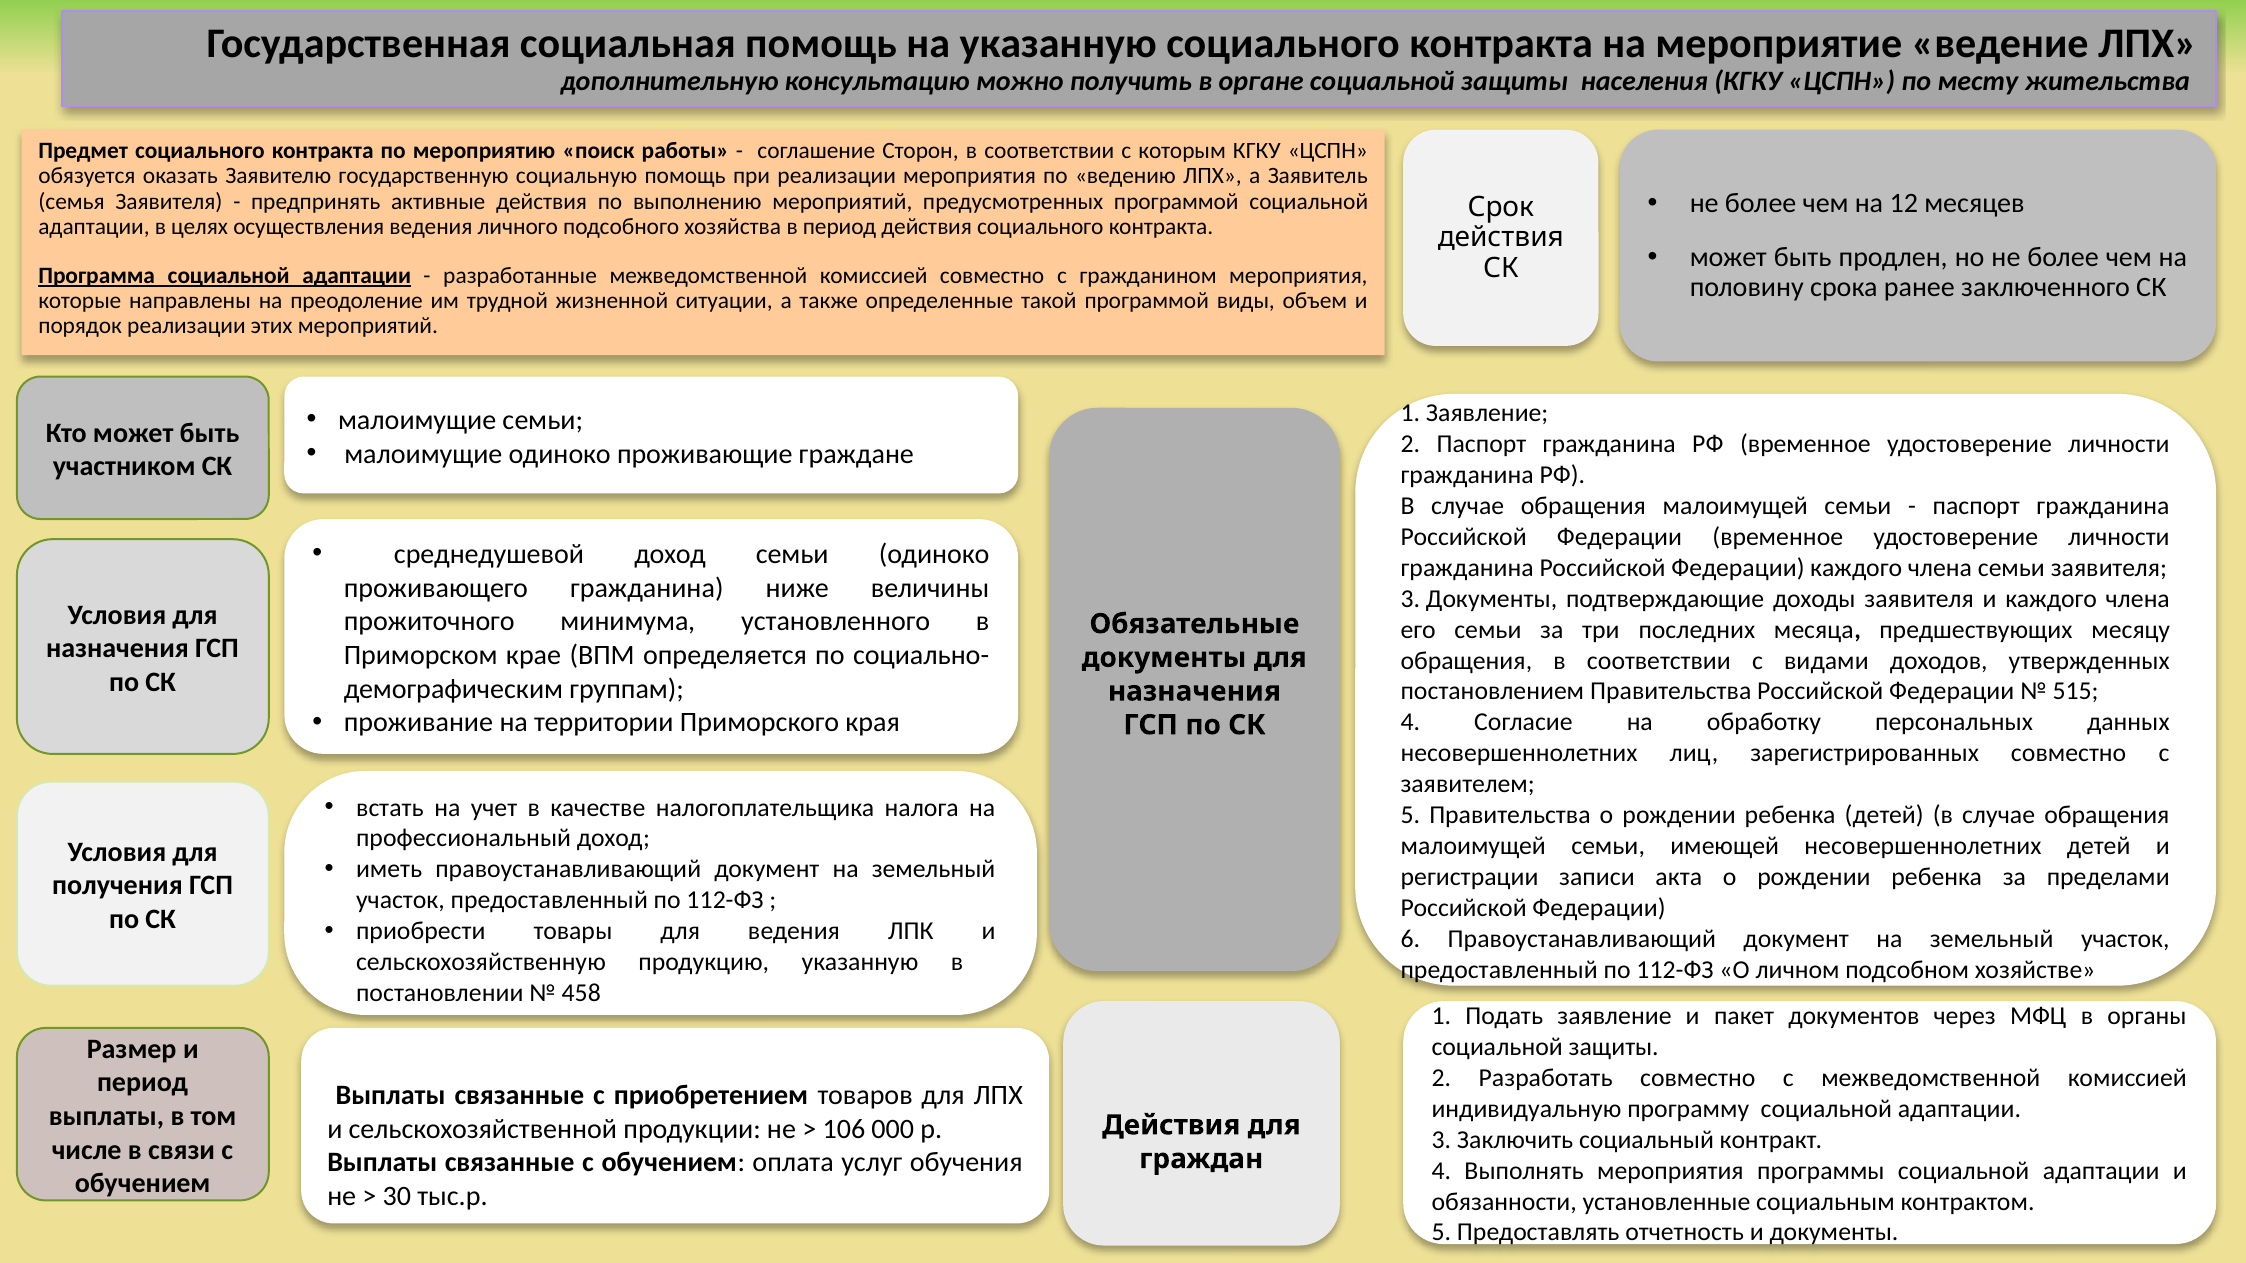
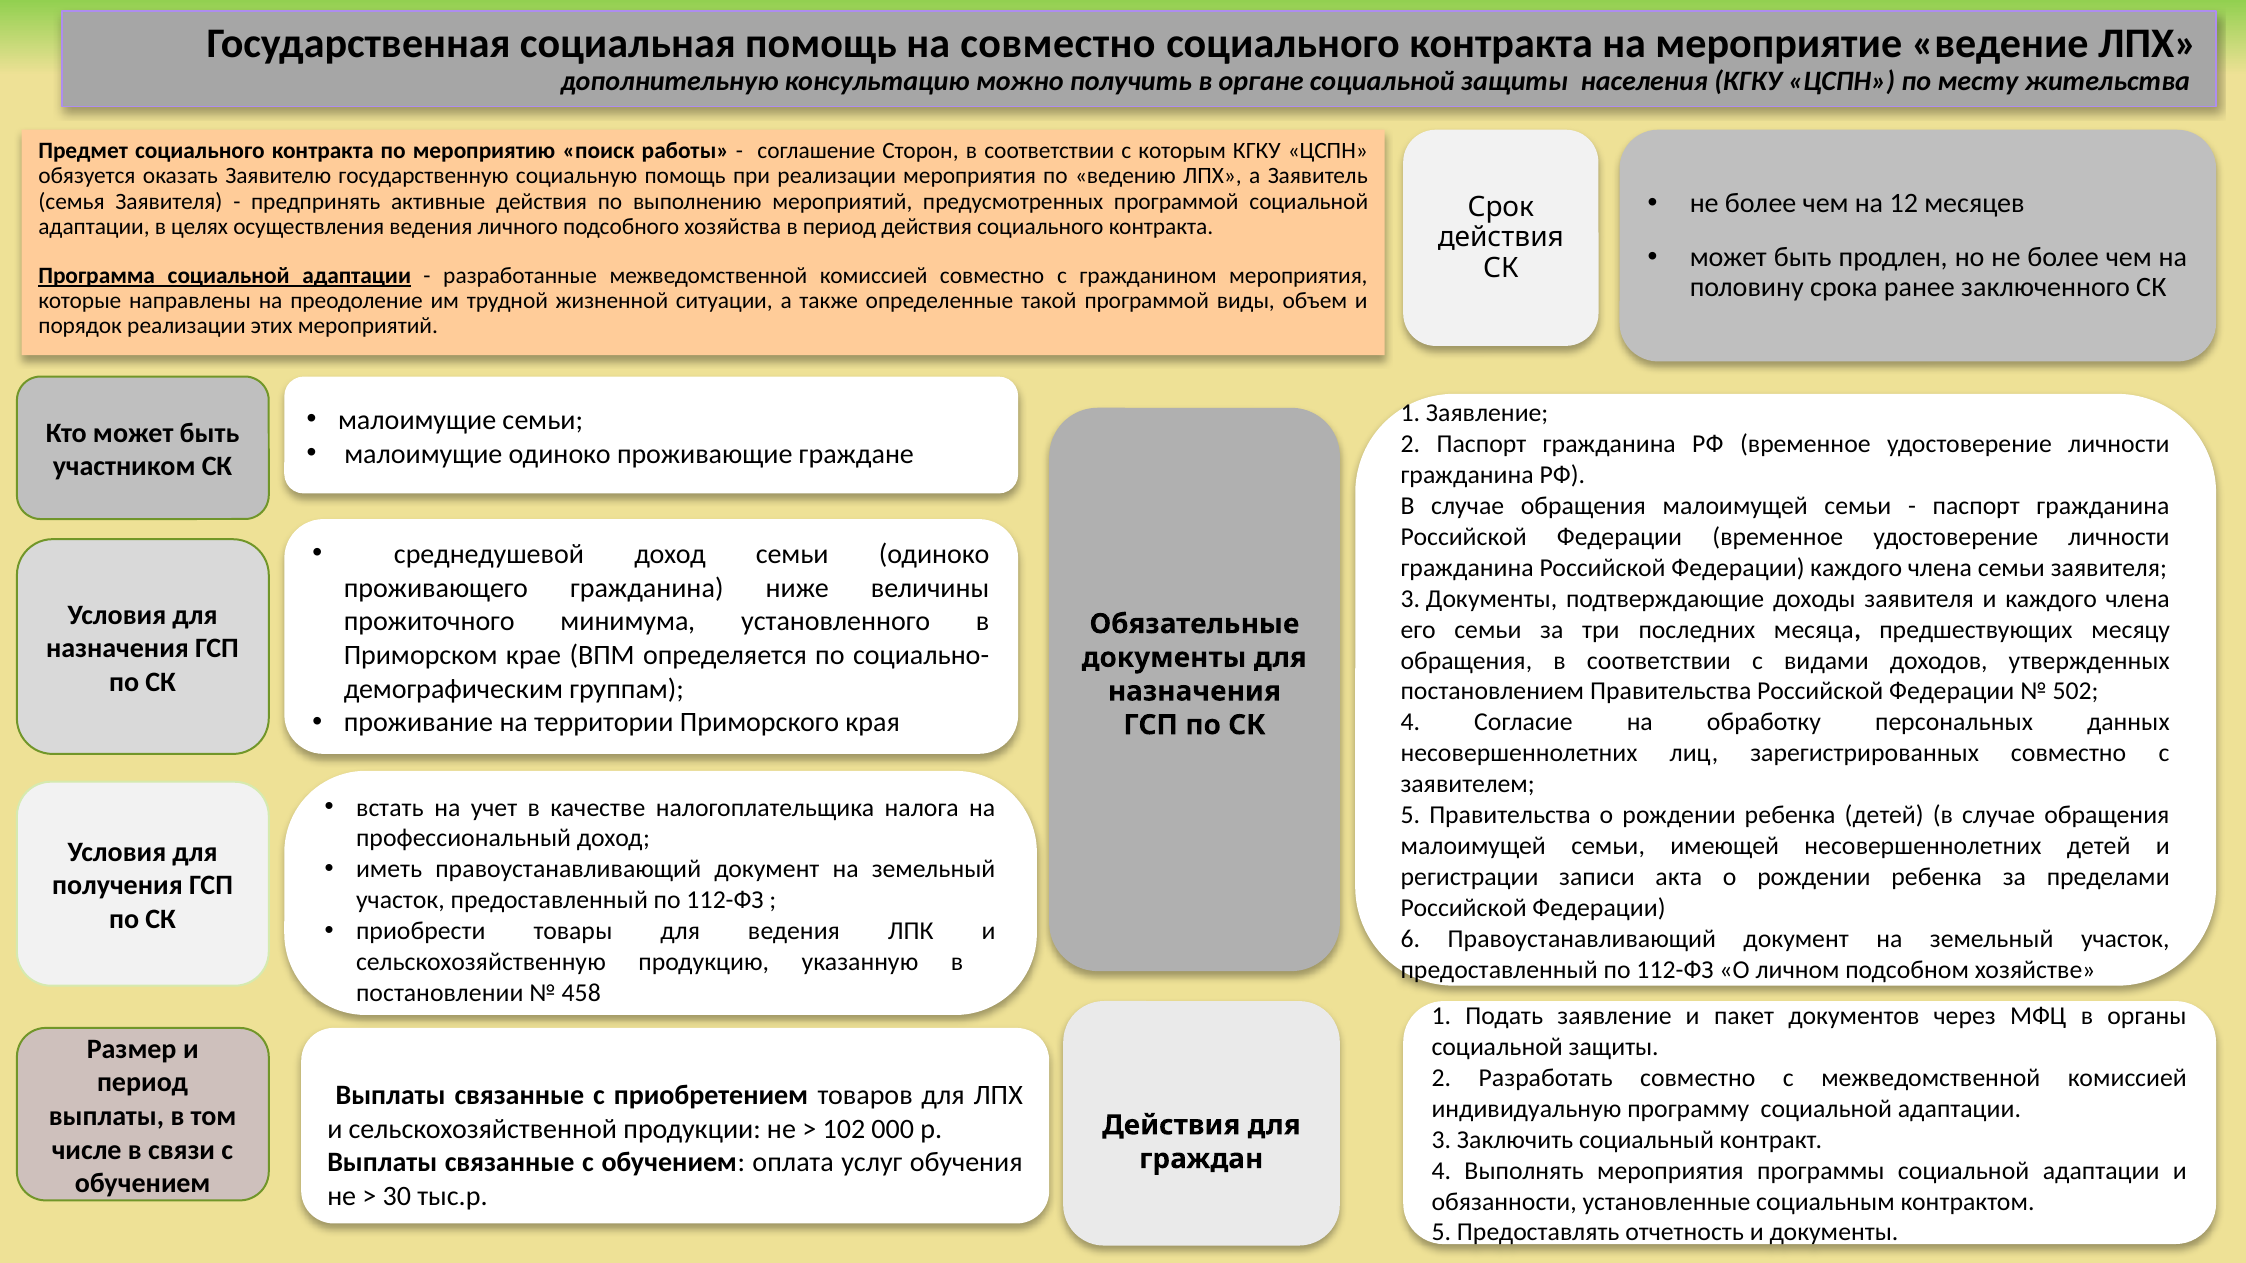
на указанную: указанную -> совместно
515: 515 -> 502
106: 106 -> 102
